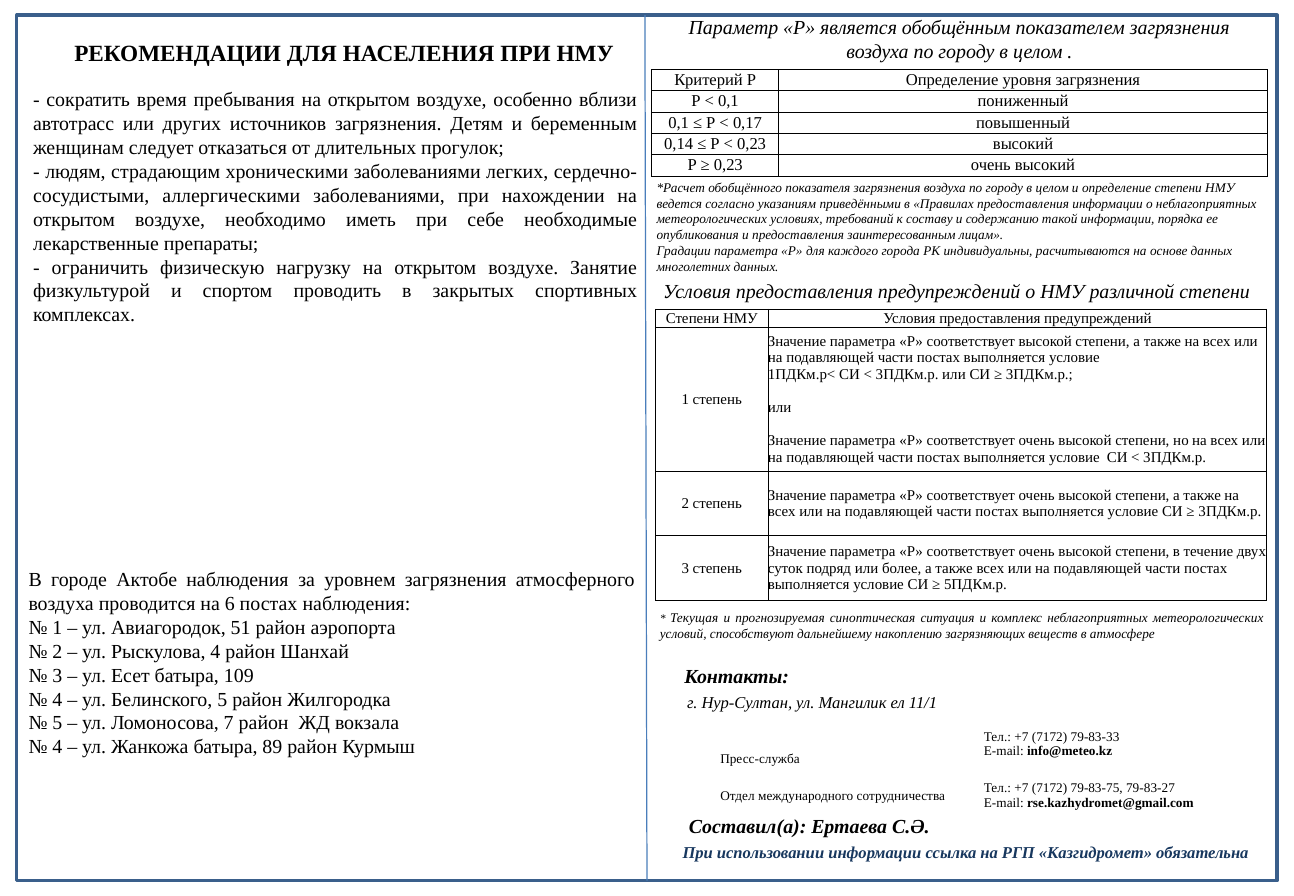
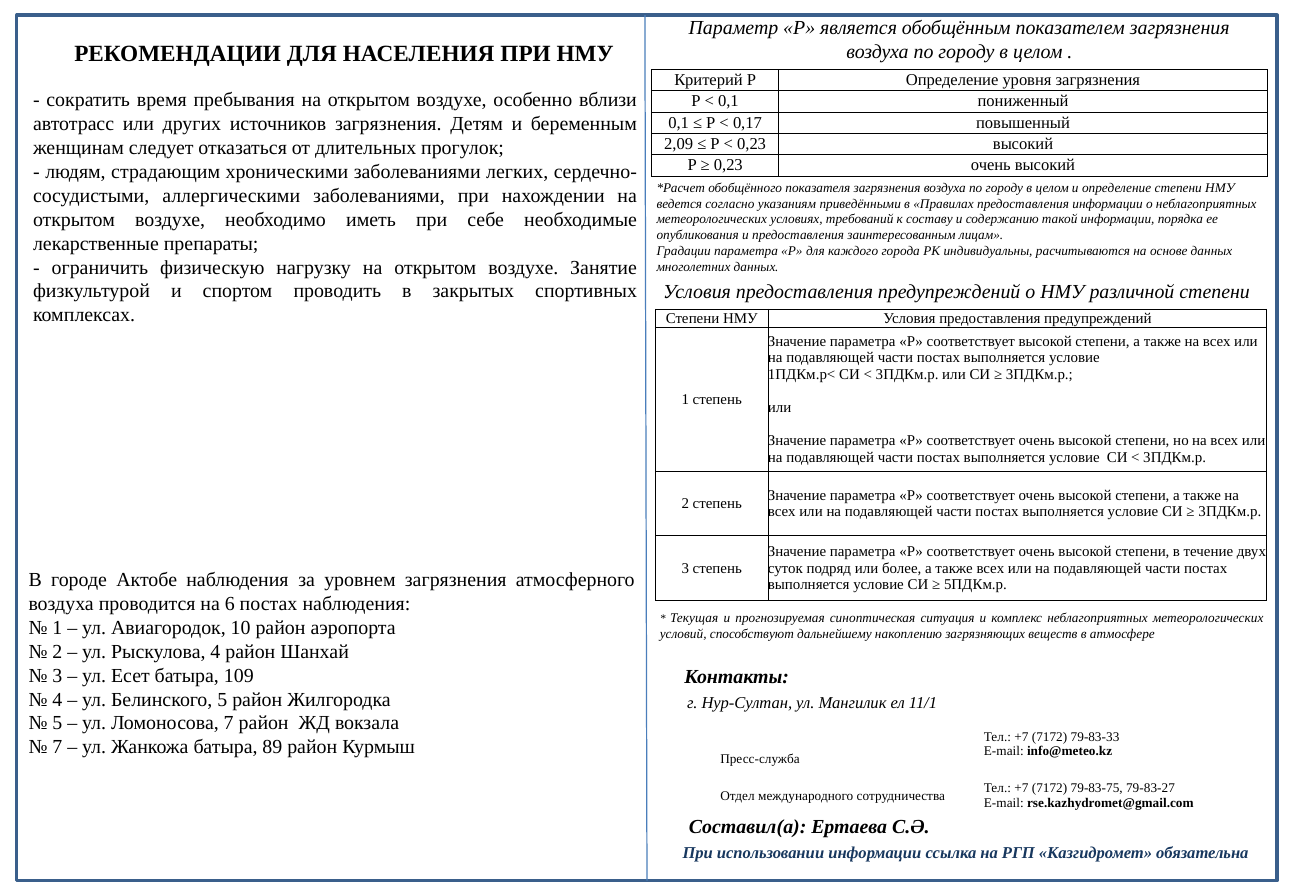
0,14: 0,14 -> 2,09
51: 51 -> 10
4 at (57, 747): 4 -> 7
